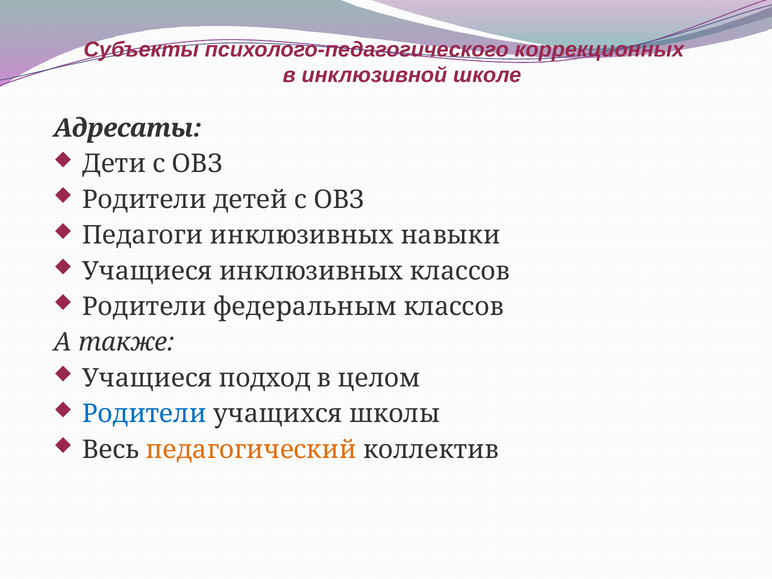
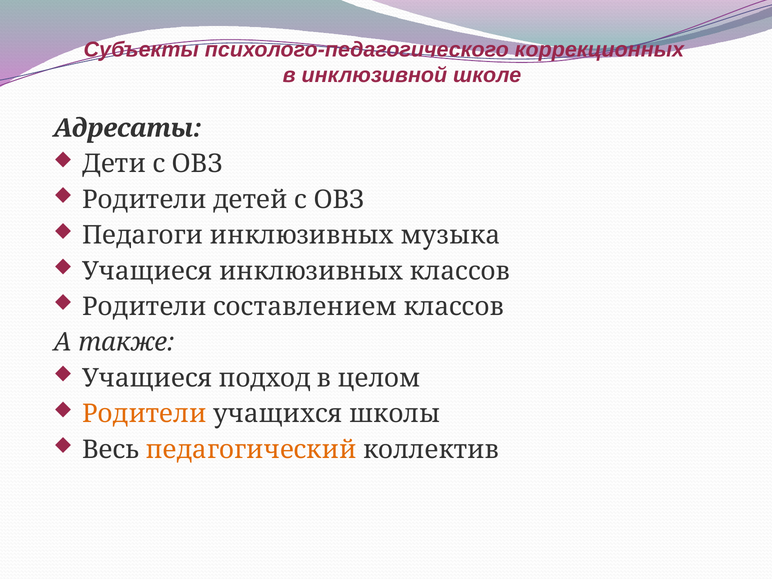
навыки: навыки -> музыка
федеральным: федеральным -> составлением
Родители at (144, 414) colour: blue -> orange
